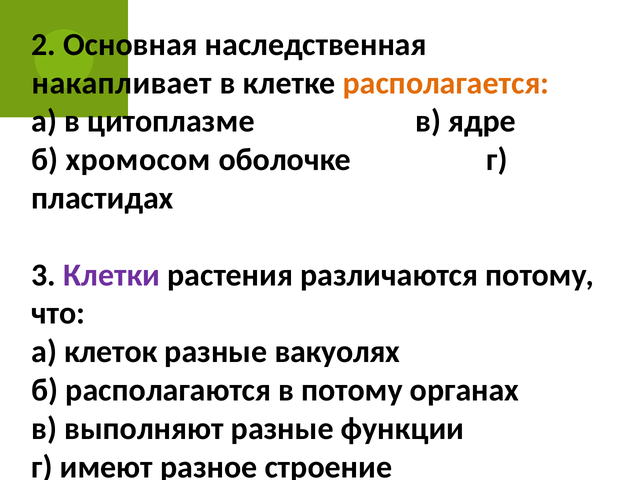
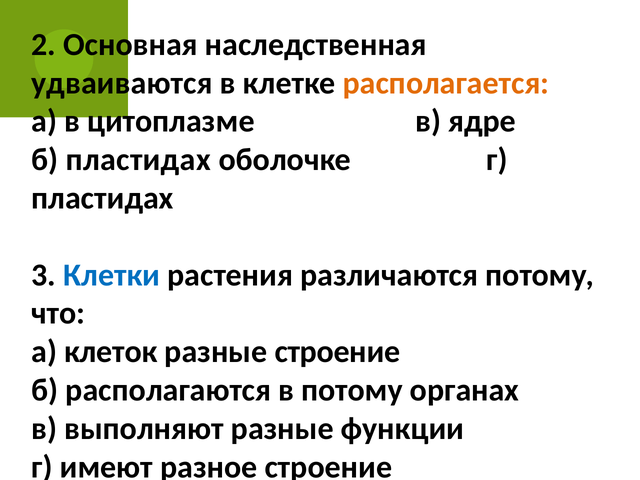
накапливает: накапливает -> удваиваются
б хромосом: хромосом -> пластидах
Клетки colour: purple -> blue
разные вакуолях: вакуолях -> строение
